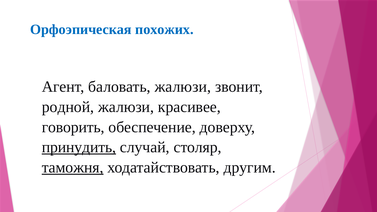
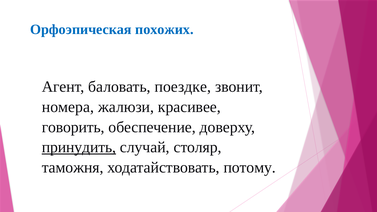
баловать жалюзи: жалюзи -> поездке
родной: родной -> номера
таможня underline: present -> none
другим: другим -> потому
